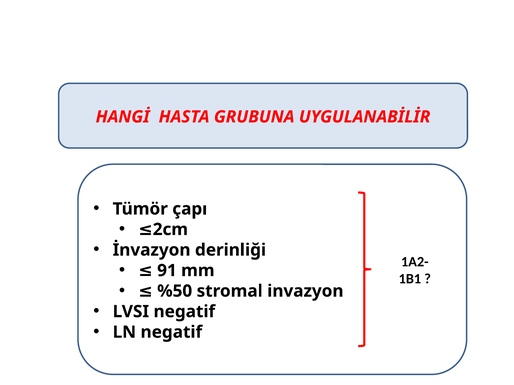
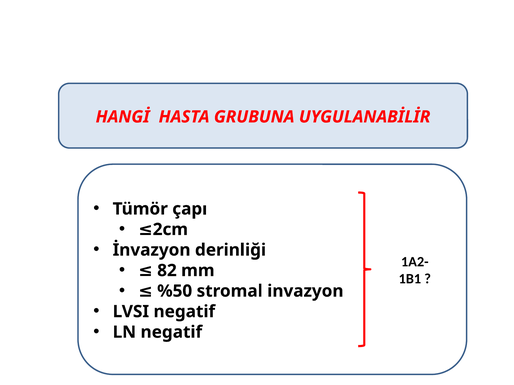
91: 91 -> 82
